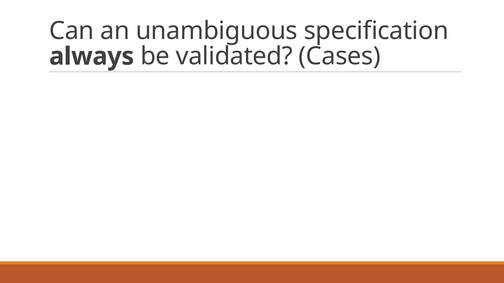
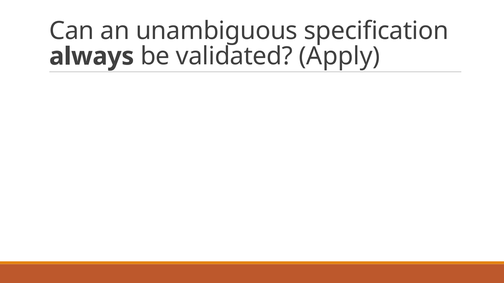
Cases: Cases -> Apply
